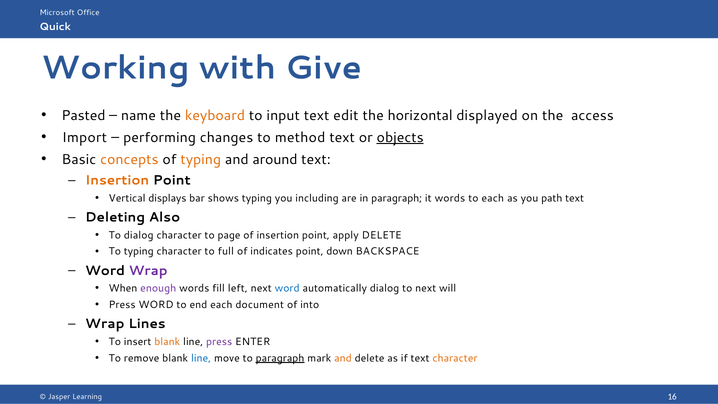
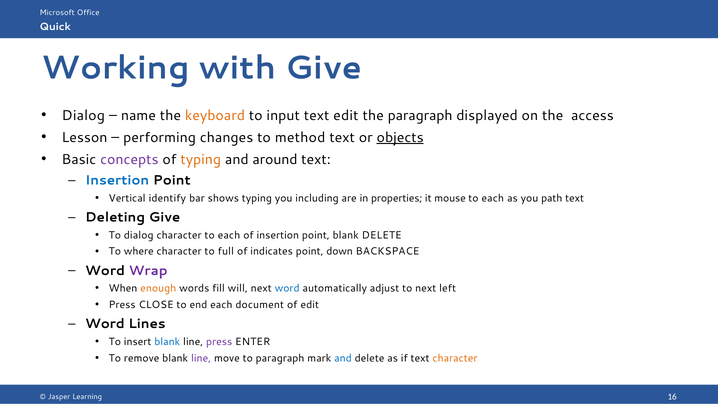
Pasted at (83, 115): Pasted -> Dialog
the horizontal: horizontal -> paragraph
Import: Import -> Lesson
concepts colour: orange -> purple
Insertion at (117, 180) colour: orange -> blue
displays: displays -> identify
in paragraph: paragraph -> properties
it words: words -> mouse
Deleting Also: Also -> Give
character to page: page -> each
point apply: apply -> blank
To typing: typing -> where
enough colour: purple -> orange
left: left -> will
automatically dialog: dialog -> adjust
will: will -> left
Press WORD: WORD -> CLOSE
of into: into -> edit
Wrap at (105, 324): Wrap -> Word
blank at (167, 342) colour: orange -> blue
line at (201, 358) colour: blue -> purple
paragraph at (280, 358) underline: present -> none
and at (343, 358) colour: orange -> blue
